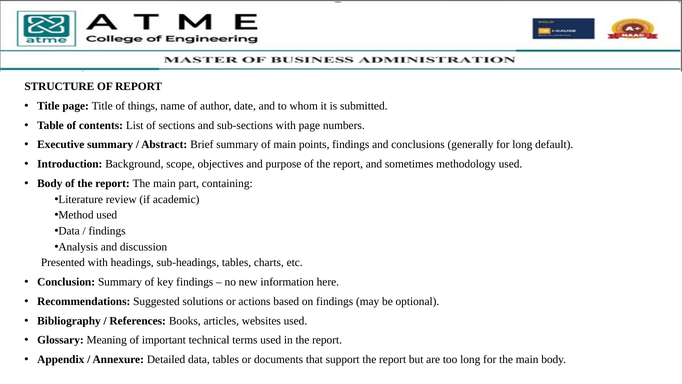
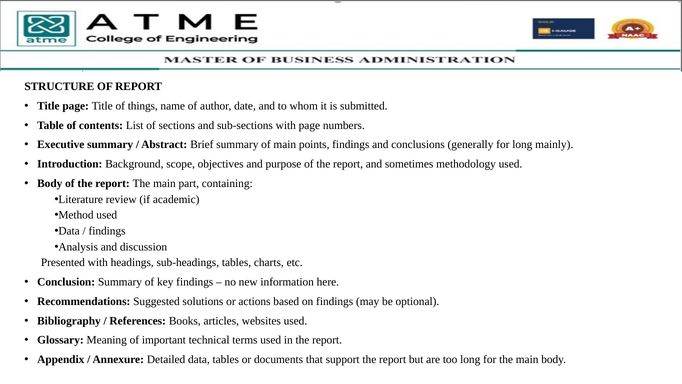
default: default -> mainly
